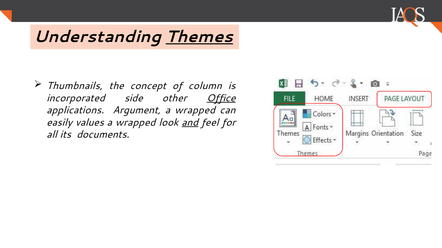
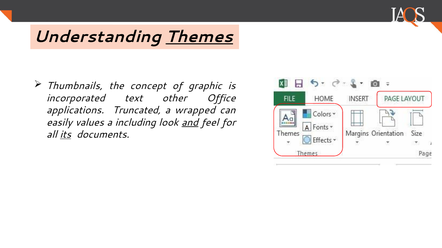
column: column -> graphic
side: side -> text
Office underline: present -> none
Argument: Argument -> Truncated
wrapped at (135, 123): wrapped -> including
its underline: none -> present
